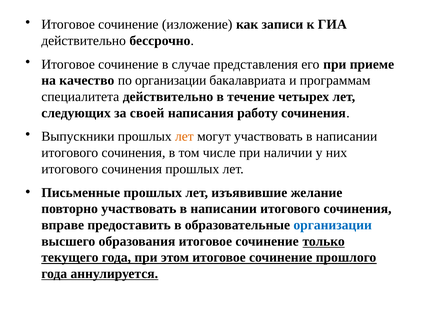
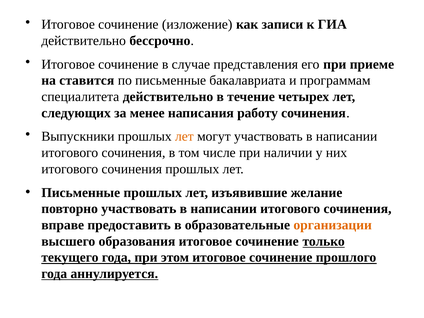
качество: качество -> ставится
по организации: организации -> письменные
своей: своей -> менее
организации at (333, 225) colour: blue -> orange
